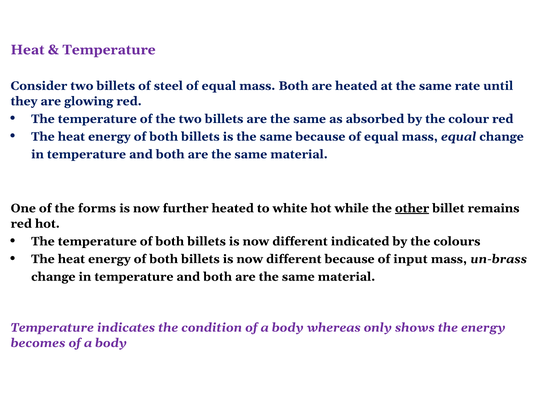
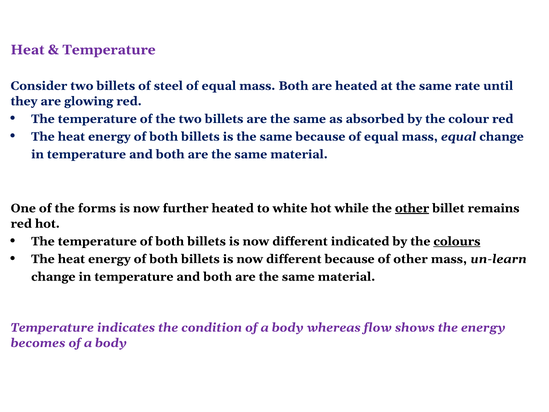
colours underline: none -> present
of input: input -> other
un-brass: un-brass -> un-learn
only: only -> flow
